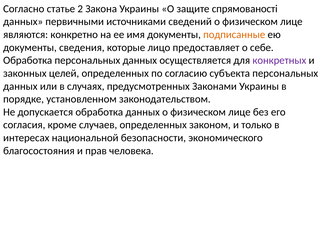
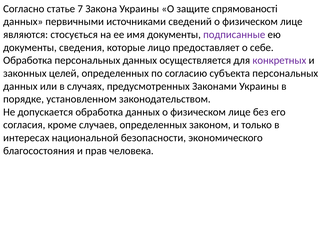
2: 2 -> 7
конкретно: конкретно -> стосується
подписанные colour: orange -> purple
